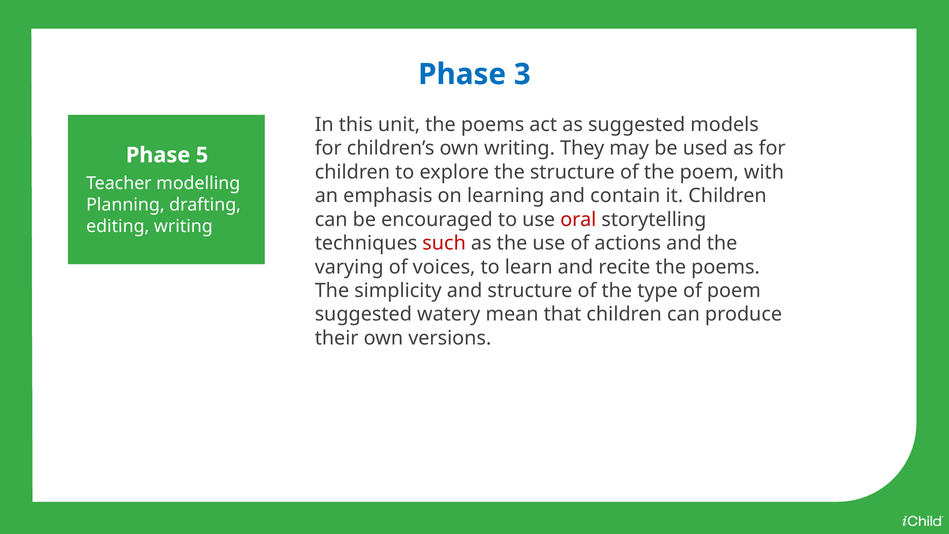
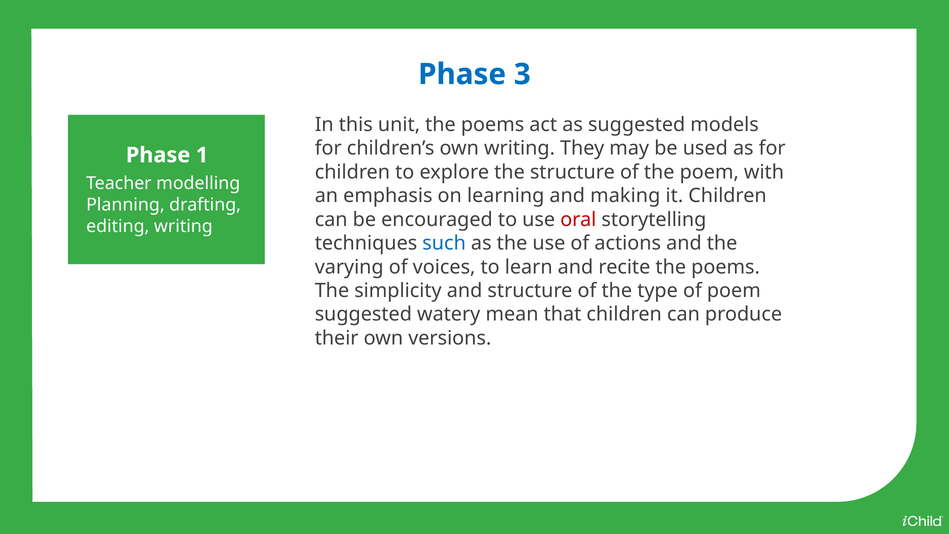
5: 5 -> 1
contain: contain -> making
such colour: red -> blue
